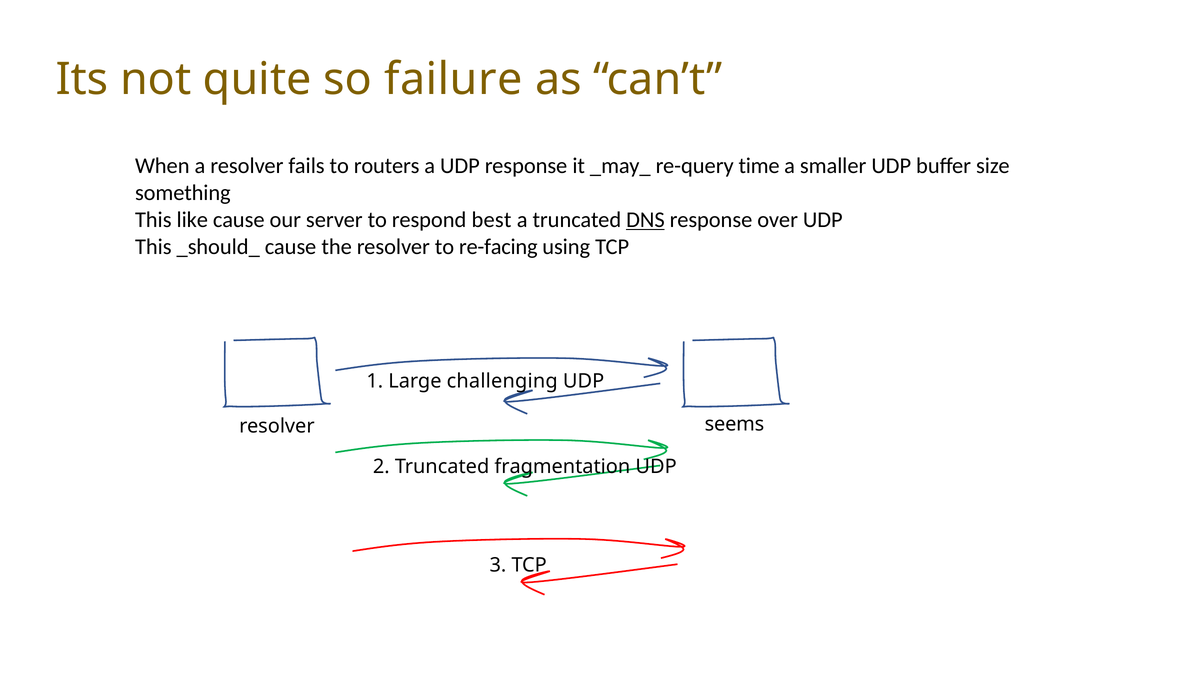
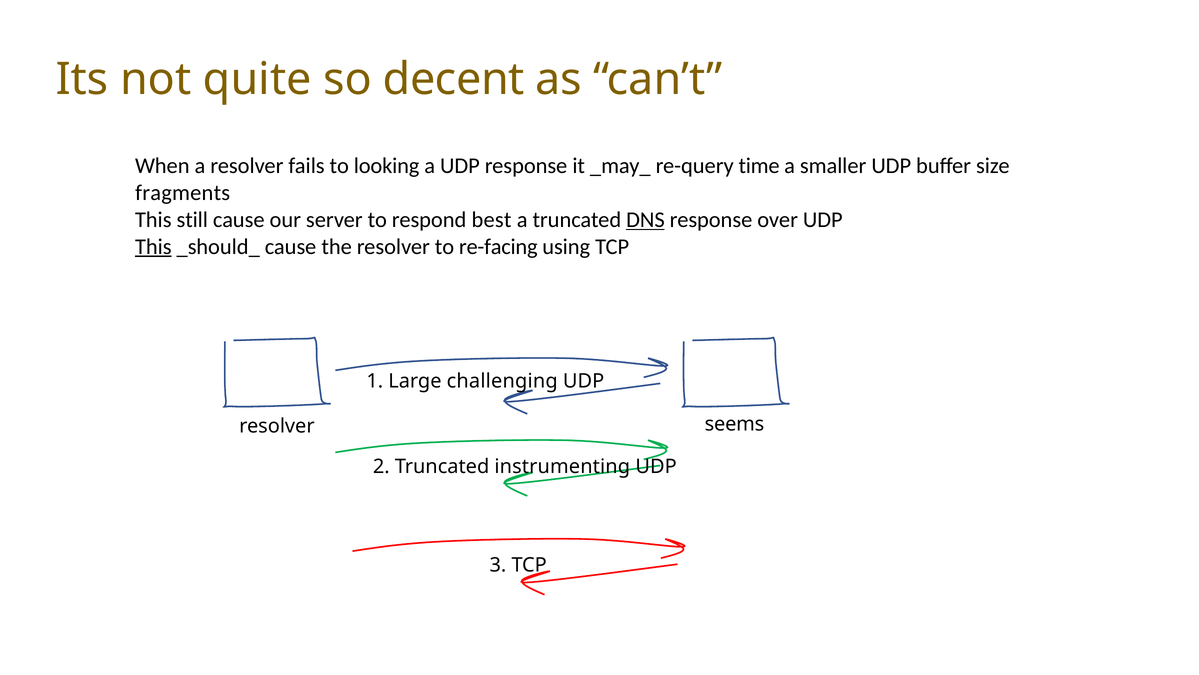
failure: failure -> decent
routers: routers -> looking
something: something -> fragments
like: like -> still
This at (153, 247) underline: none -> present
fragmentation: fragmentation -> instrumenting
